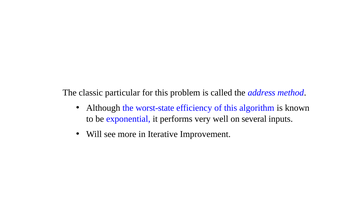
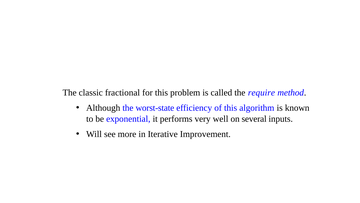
particular: particular -> fractional
address: address -> require
